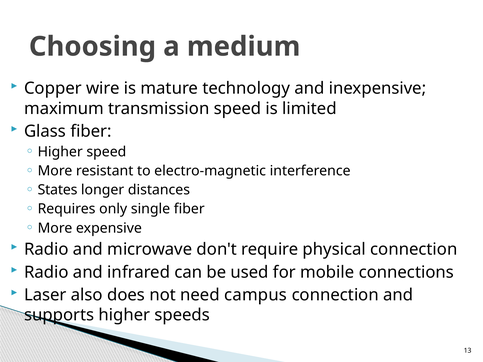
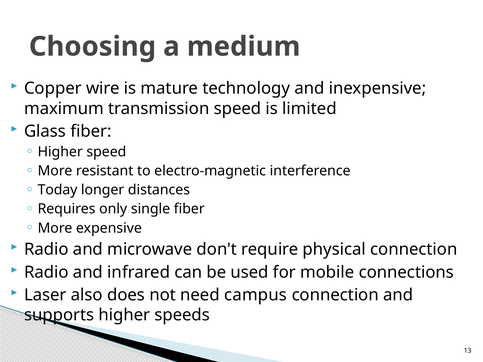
States: States -> Today
